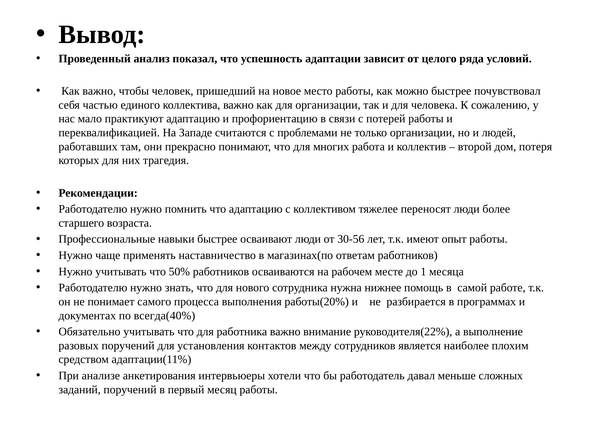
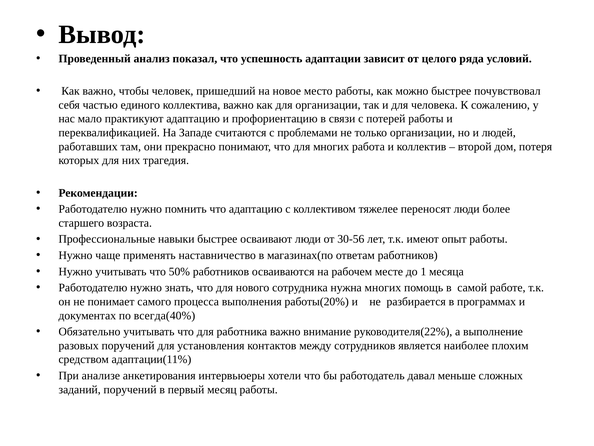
нужна нижнее: нижнее -> многих
